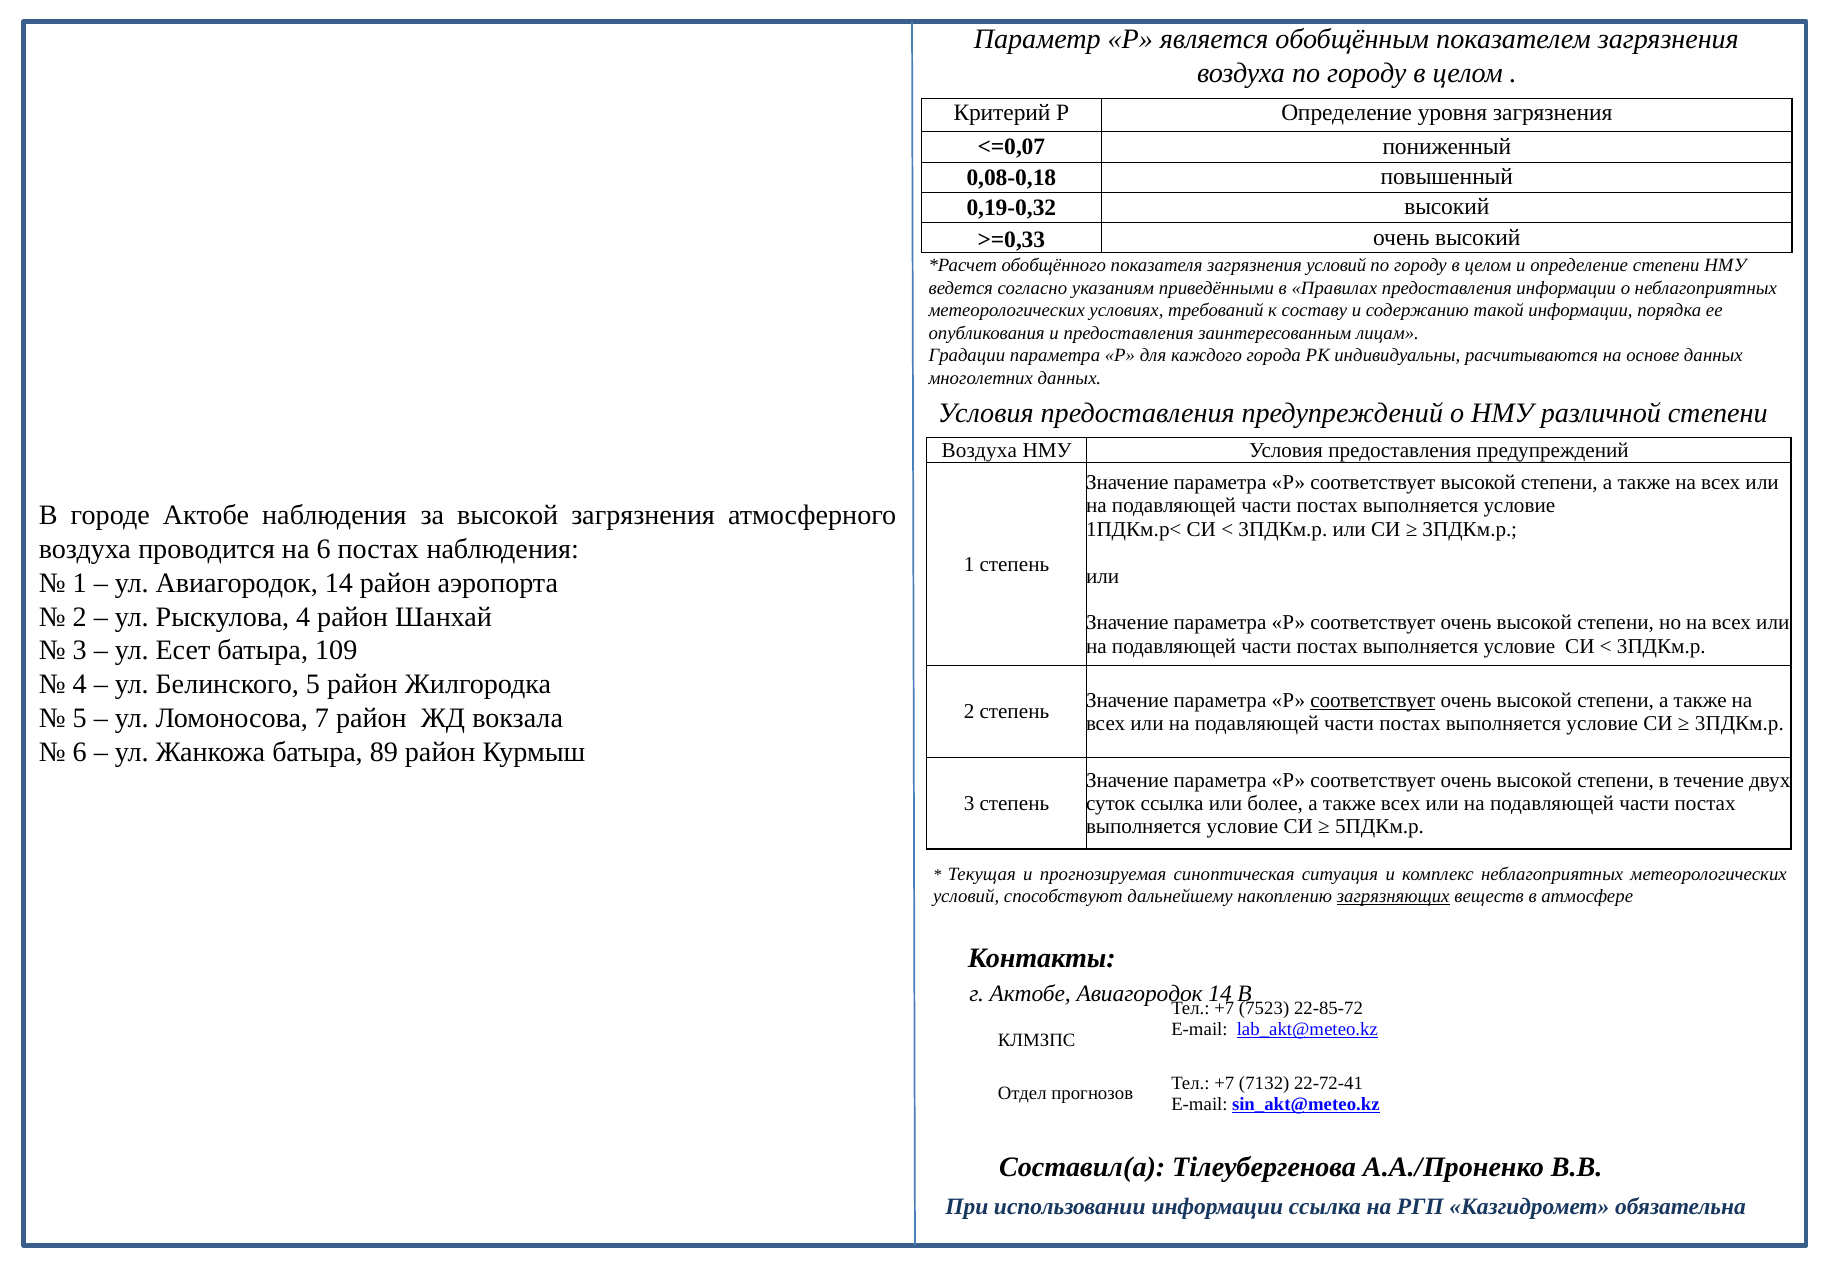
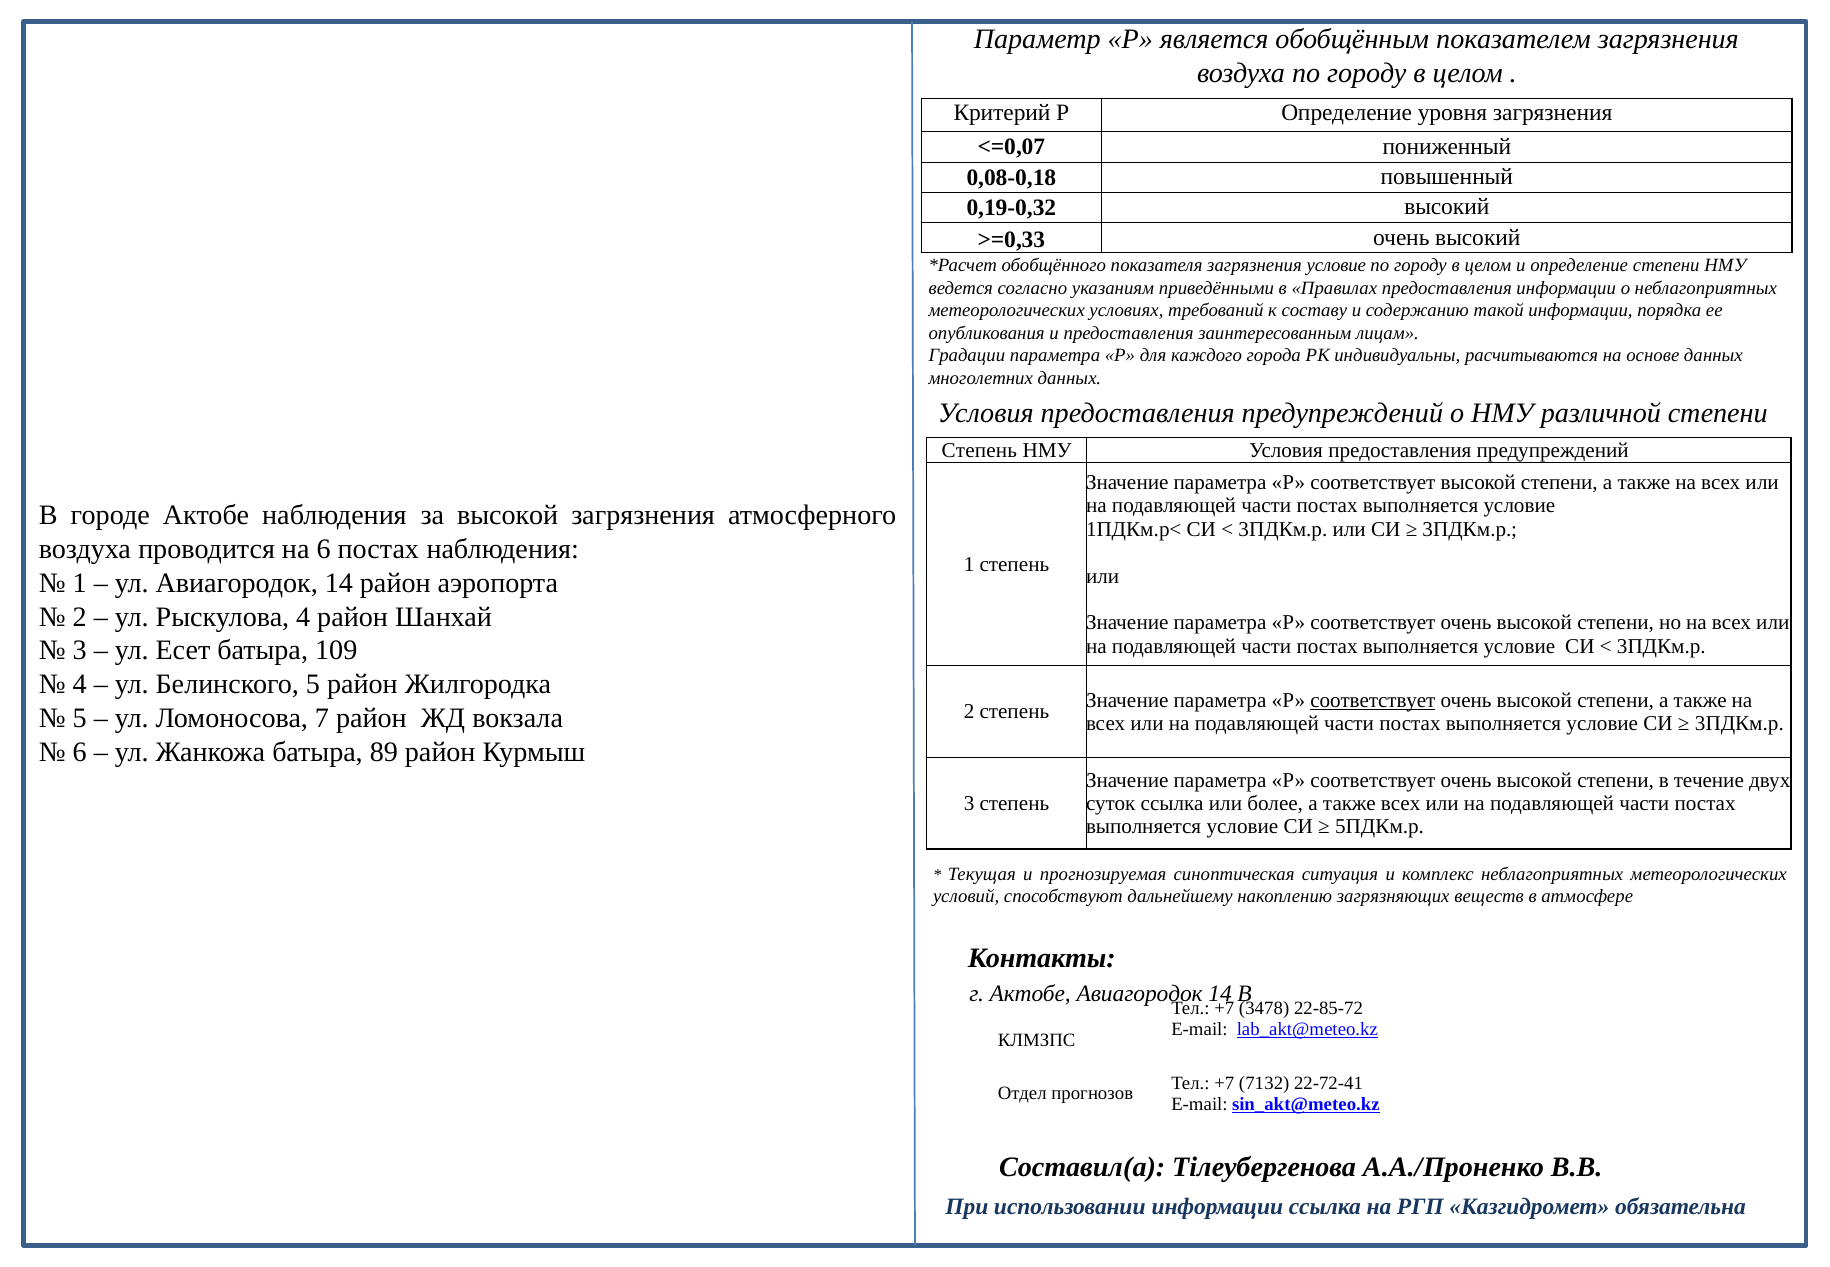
загрязнения условий: условий -> условие
Воздуха at (979, 450): Воздуха -> Степень
загрязняющих underline: present -> none
7523: 7523 -> 3478
